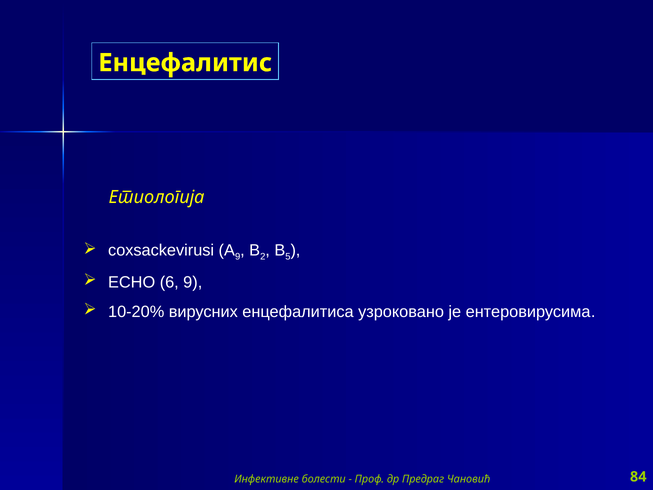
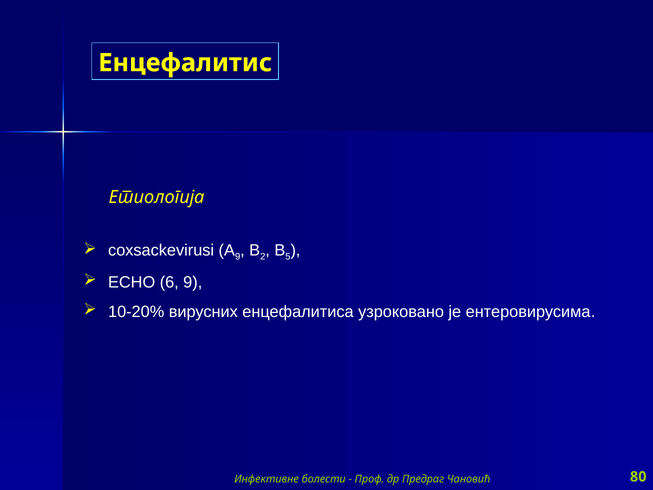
84: 84 -> 80
